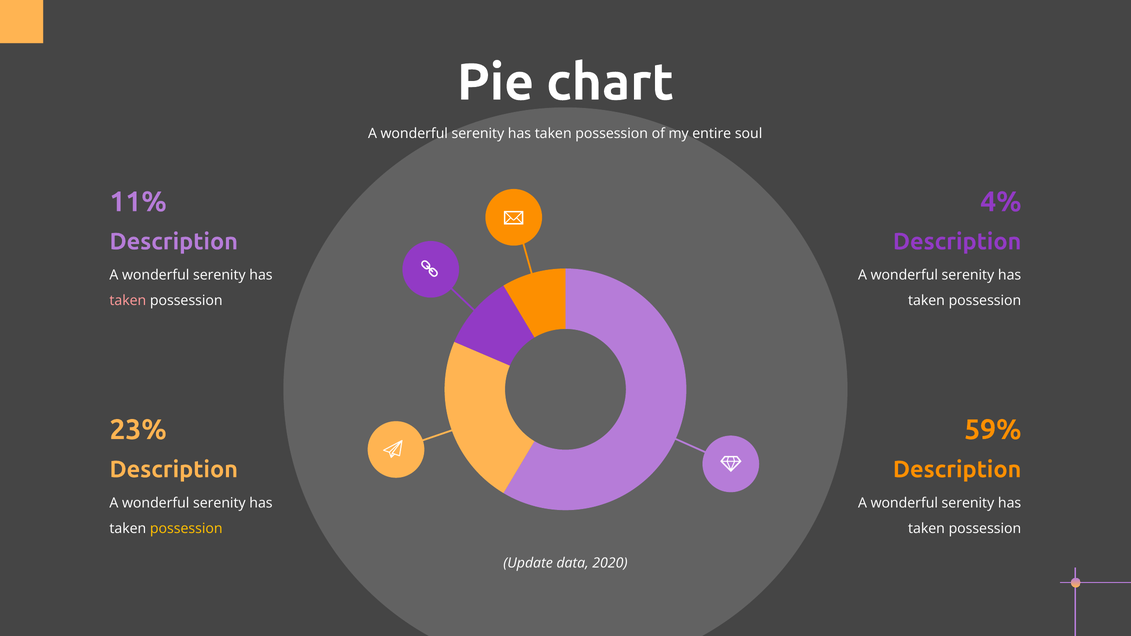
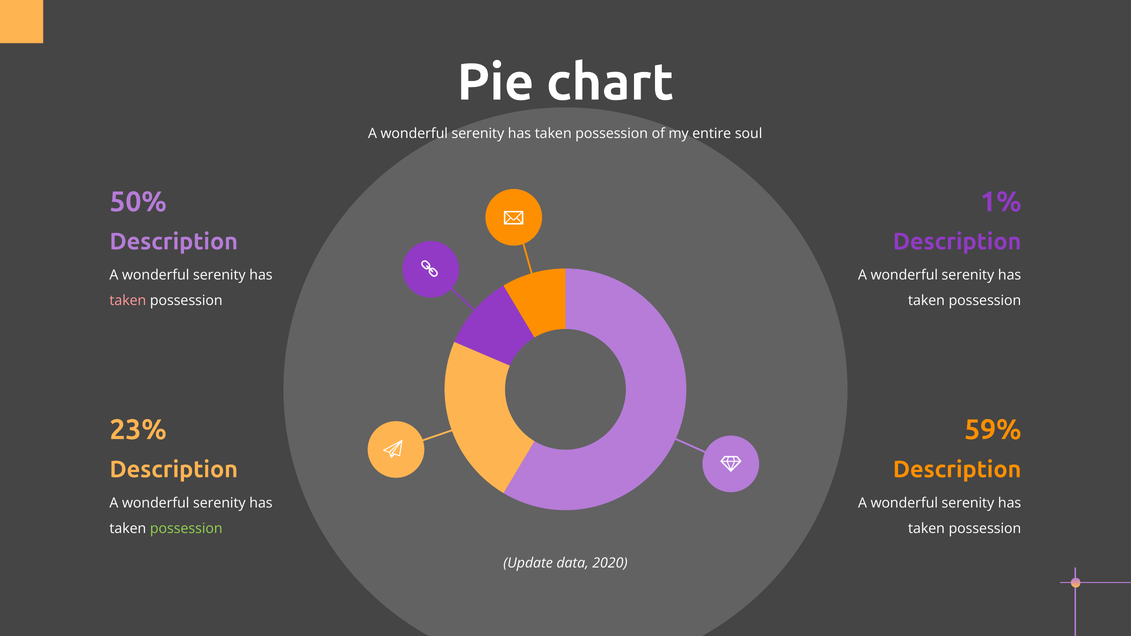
11%: 11% -> 50%
4%: 4% -> 1%
possession at (186, 529) colour: yellow -> light green
